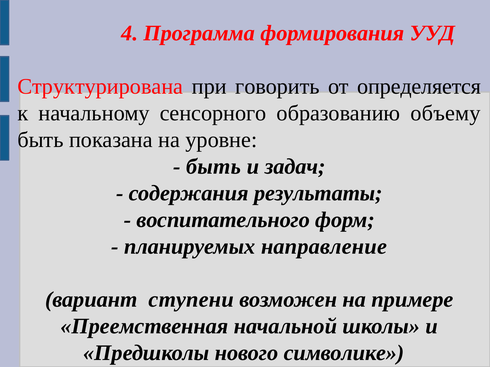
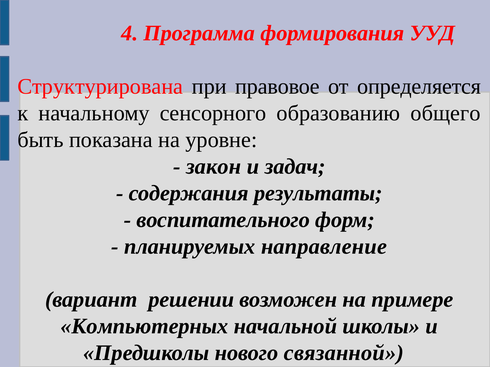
говорить: говорить -> правовое
объему: объему -> общего
быть at (214, 167): быть -> закон
ступени: ступени -> решении
Преемственная: Преемственная -> Компьютерных
символике: символике -> связанной
